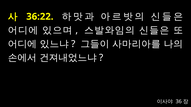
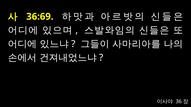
36:22: 36:22 -> 36:69
